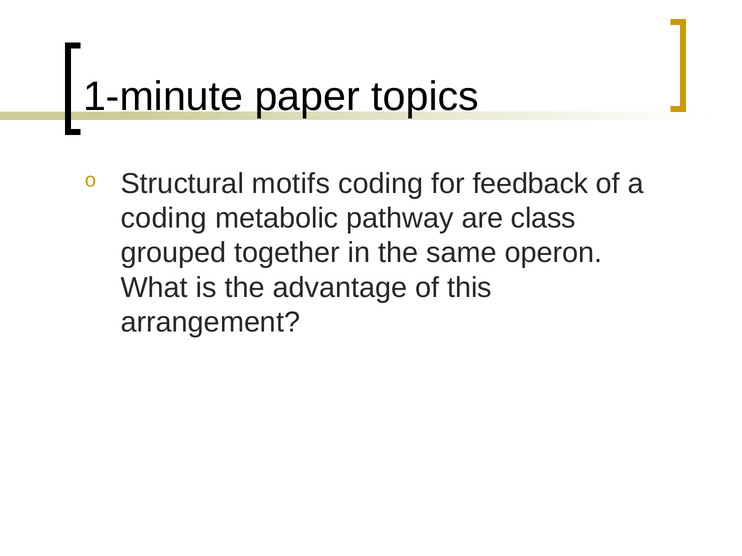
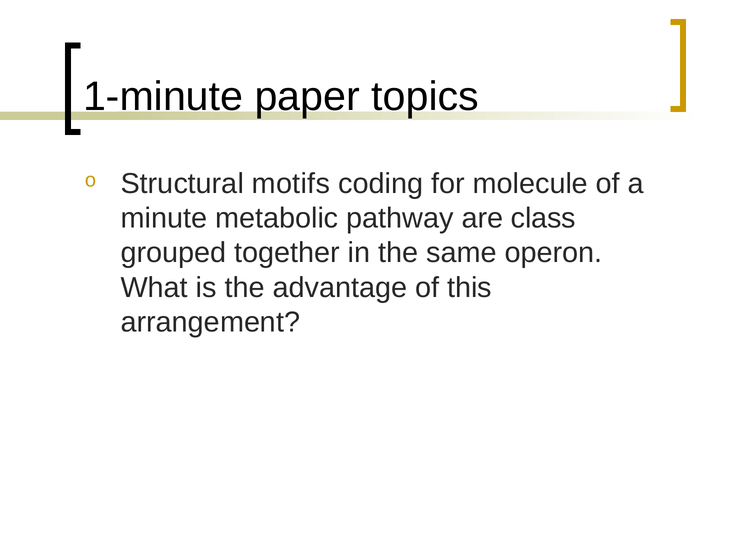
feedback: feedback -> molecule
coding at (164, 218): coding -> minute
